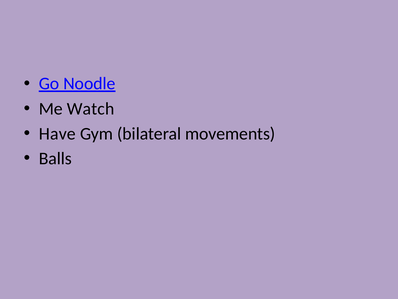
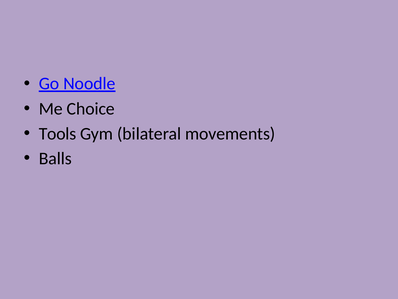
Watch: Watch -> Choice
Have: Have -> Tools
